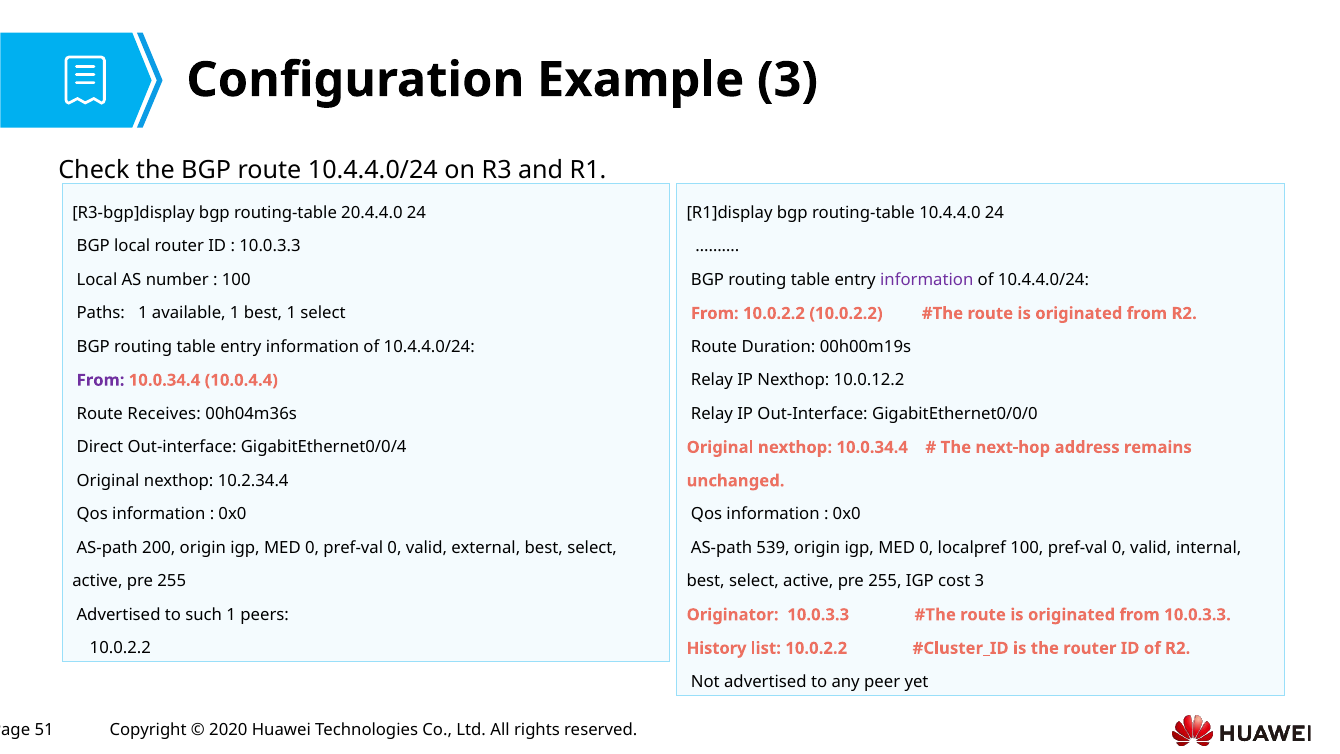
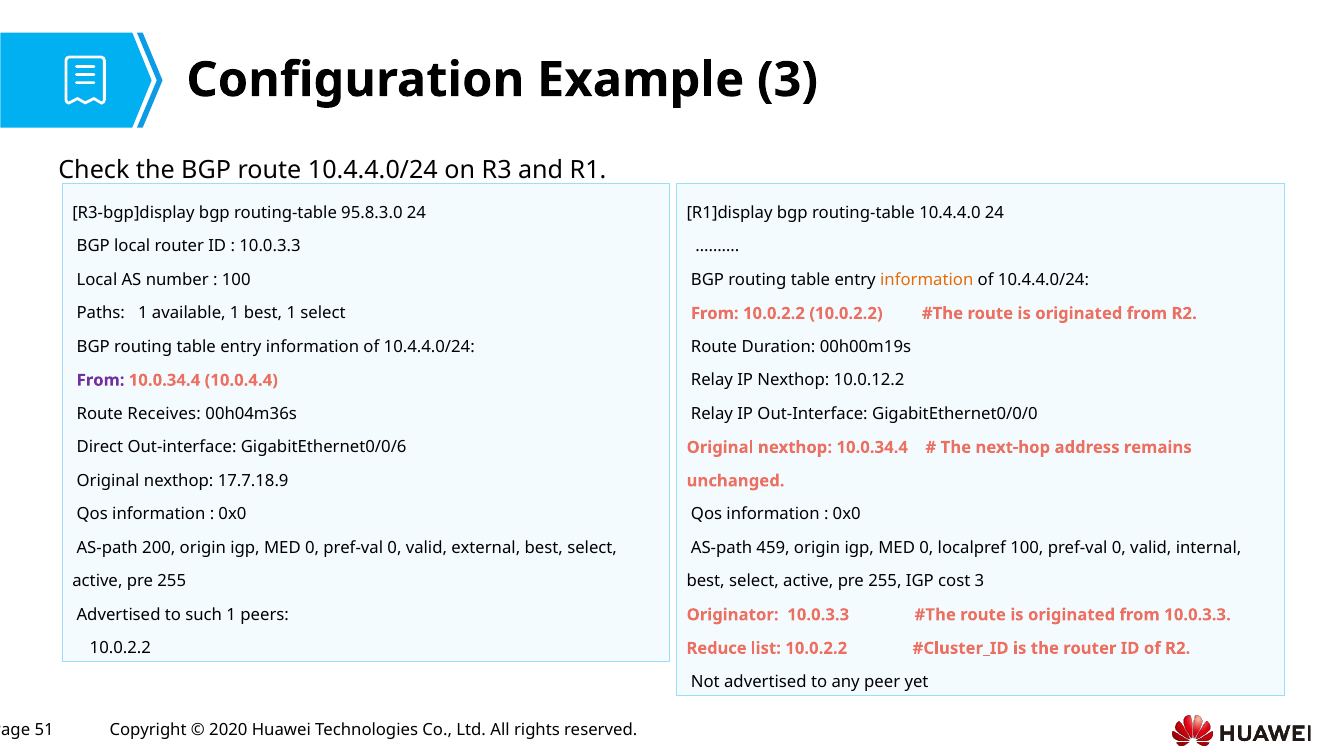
20.4.4.0: 20.4.4.0 -> 95.8.3.0
information at (927, 280) colour: purple -> orange
GigabitEthernet0/0/4: GigabitEthernet0/0/4 -> GigabitEthernet0/0/6
10.2.34.4: 10.2.34.4 -> 17.7.18.9
539: 539 -> 459
History: History -> Reduce
